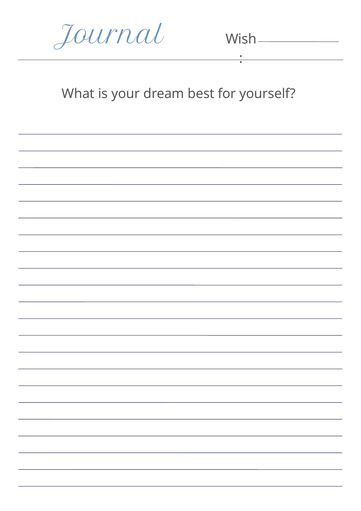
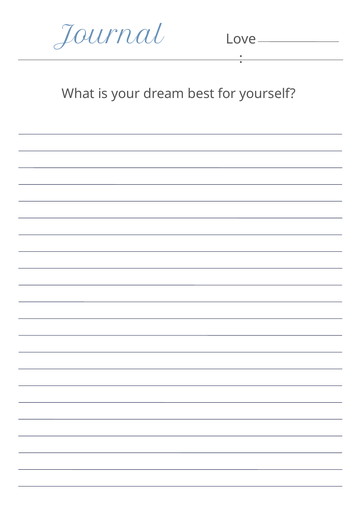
Wish: Wish -> Love
